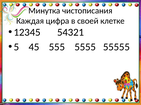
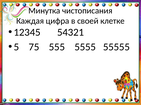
45: 45 -> 75
